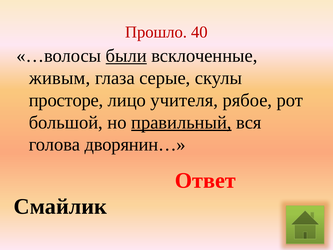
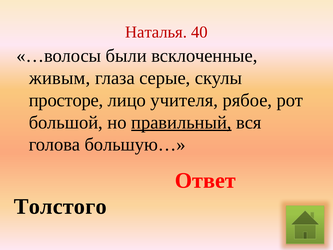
Прошло: Прошло -> Наталья
были underline: present -> none
дворянин…: дворянин… -> большую…
Смайлик: Смайлик -> Толстого
